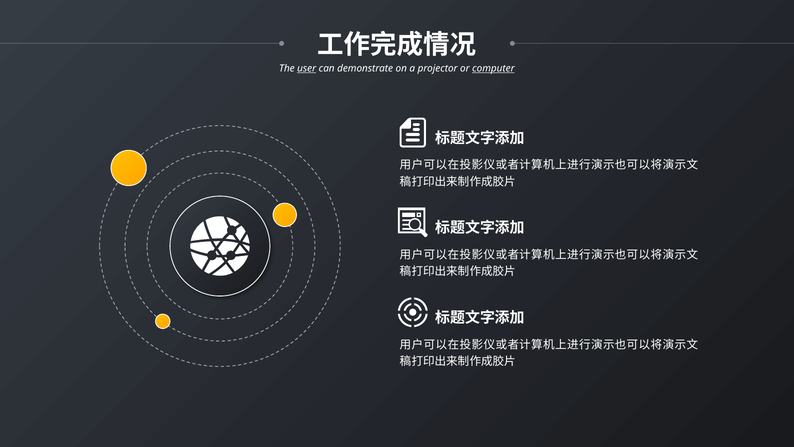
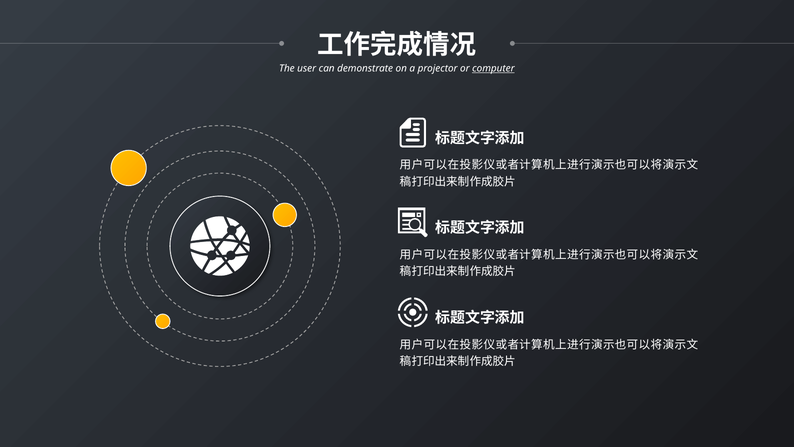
user underline: present -> none
